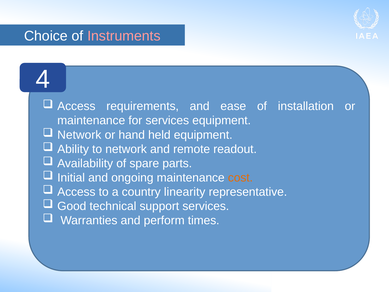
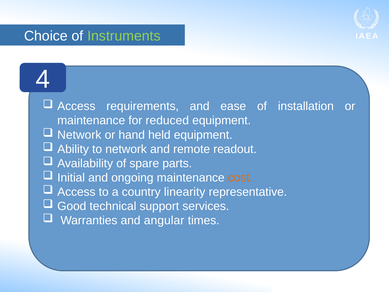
Instruments colour: pink -> light green
for services: services -> reduced
perform: perform -> angular
